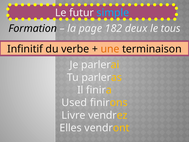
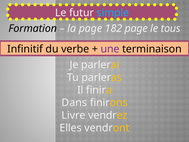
182 deux: deux -> page
une colour: orange -> purple
Used: Used -> Dans
